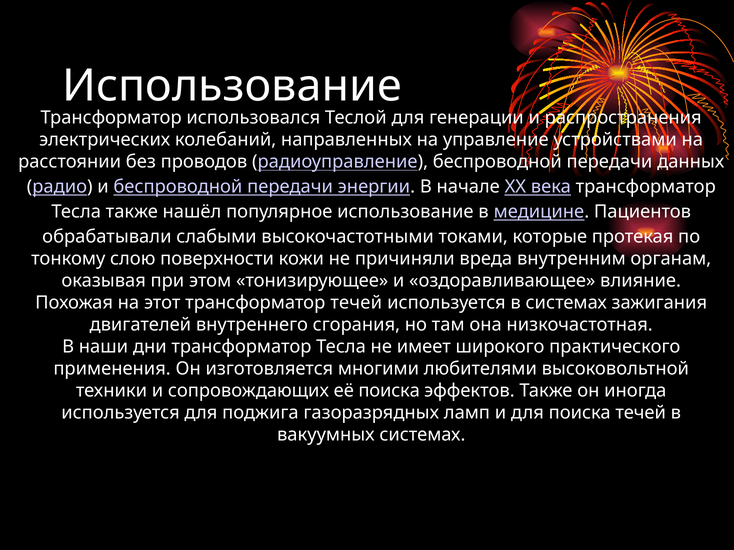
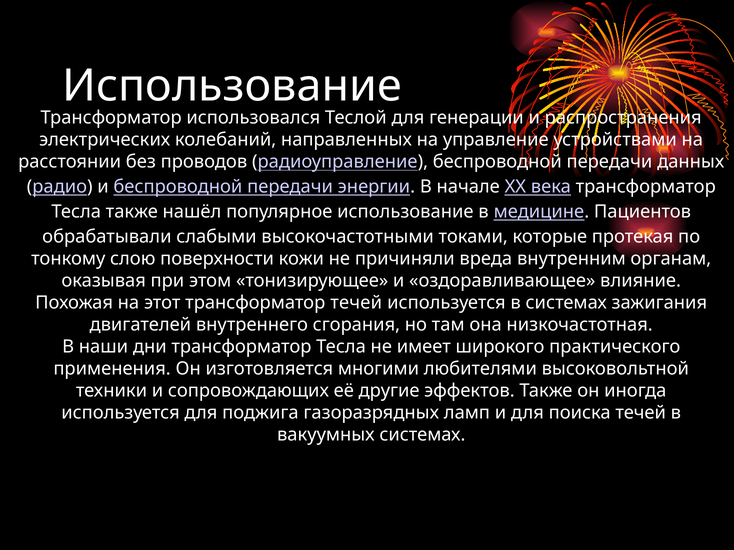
её поиска: поиска -> другие
